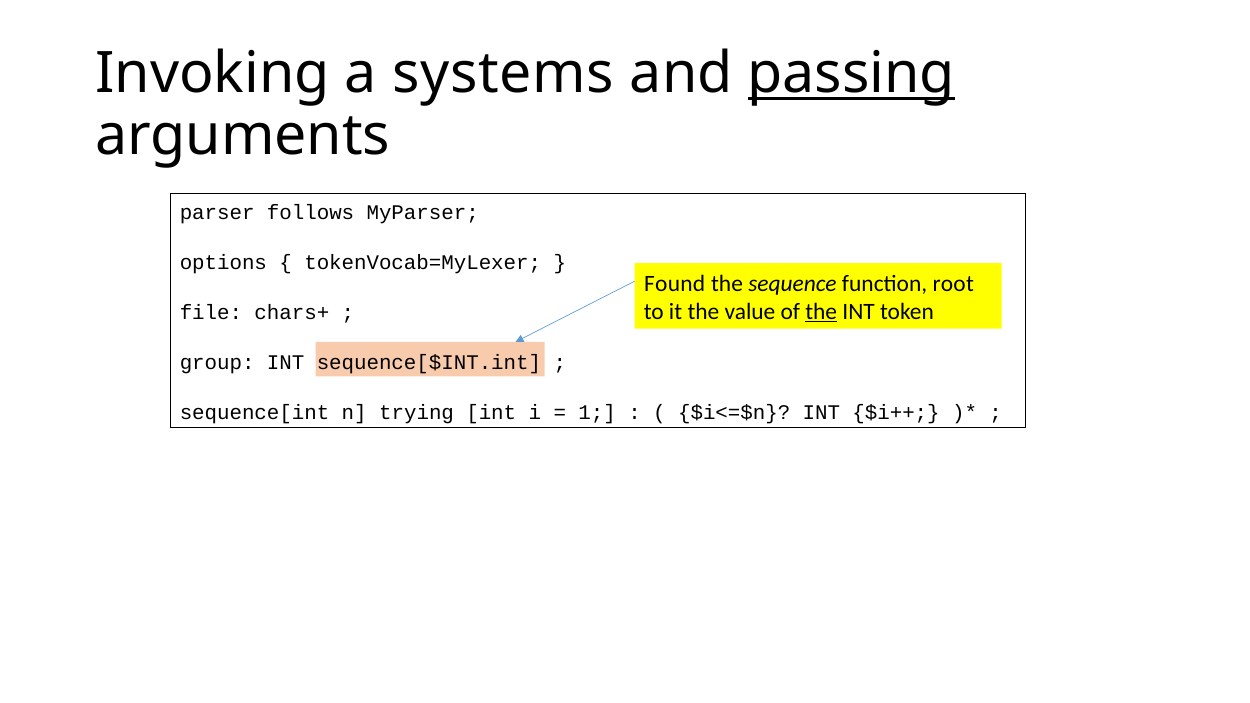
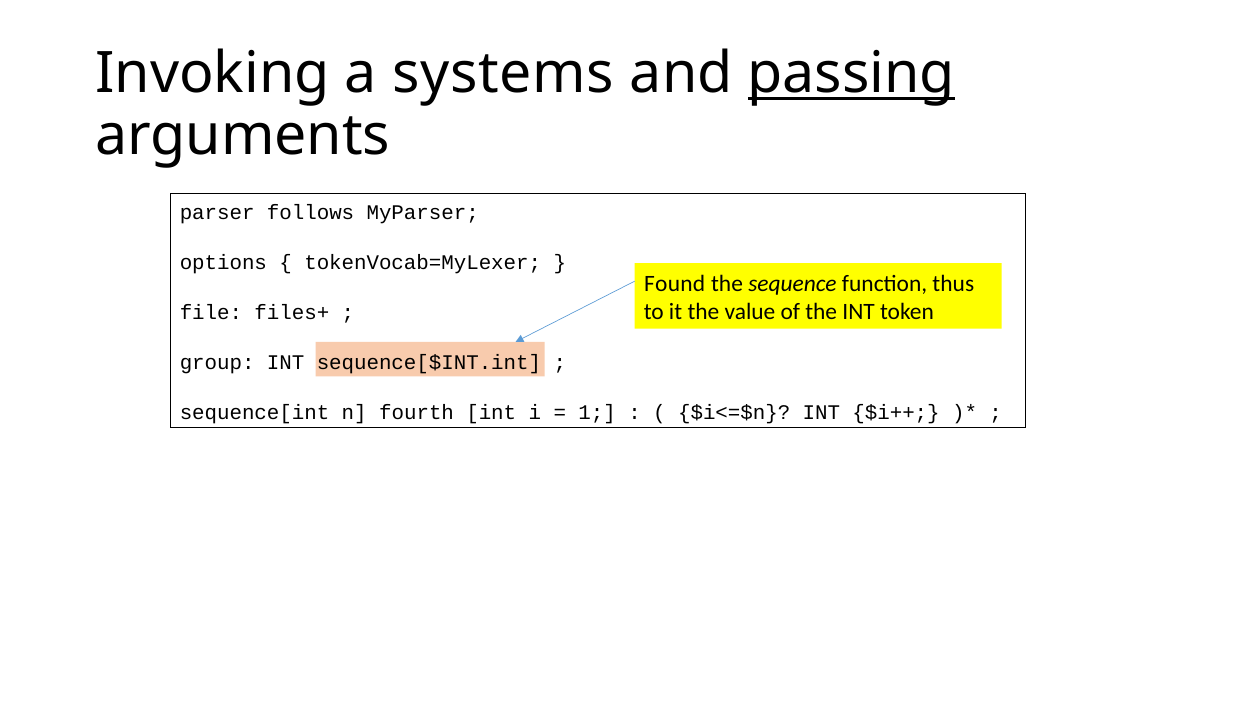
root: root -> thus
the at (821, 312) underline: present -> none
chars+: chars+ -> files+
trying: trying -> fourth
